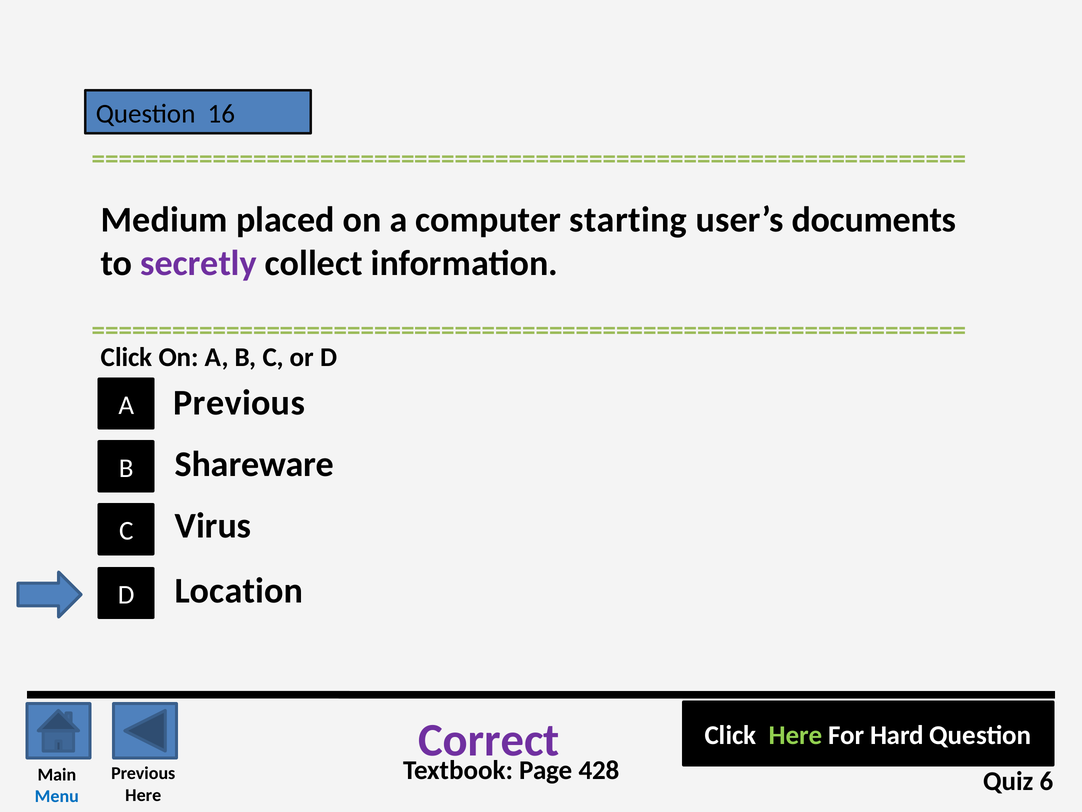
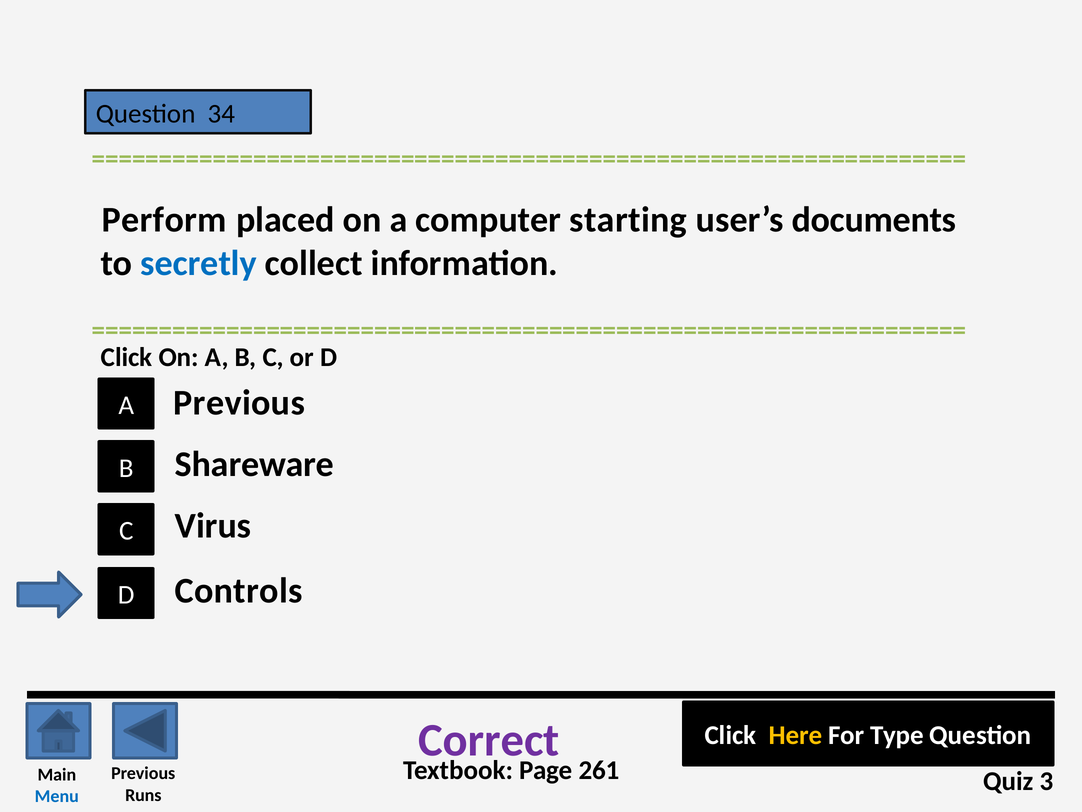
16: 16 -> 34
Medium: Medium -> Perform
secretly colour: purple -> blue
Location: Location -> Controls
Here at (795, 735) colour: light green -> yellow
Hard: Hard -> Type
428: 428 -> 261
6: 6 -> 3
Here at (143, 795): Here -> Runs
